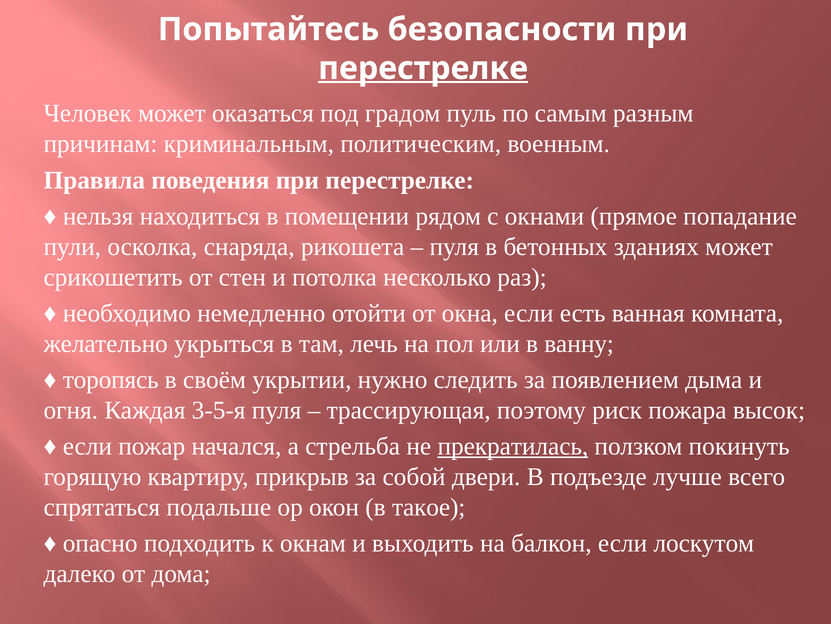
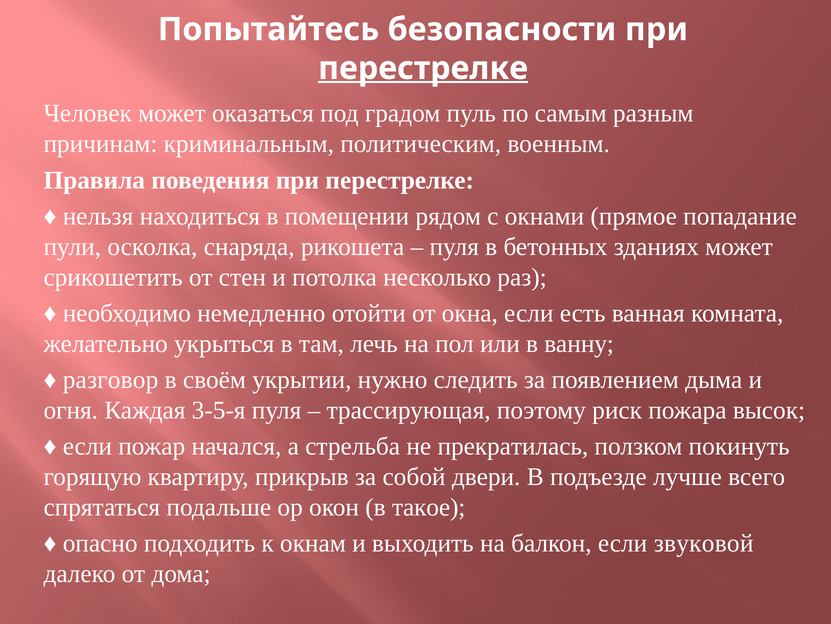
торопясь: торопясь -> разговор
прекратилась underline: present -> none
лоскутом: лоскутом -> звуковой
